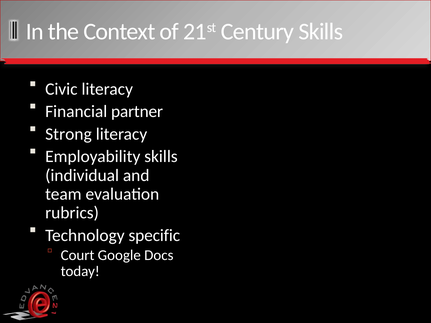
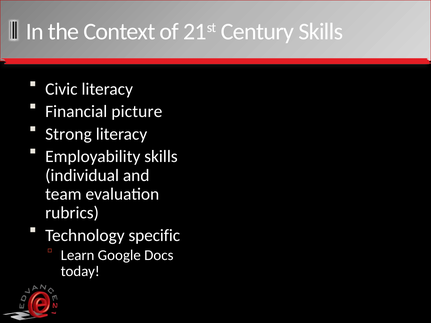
partner: partner -> picture
Court: Court -> Learn
